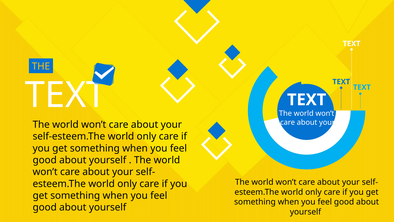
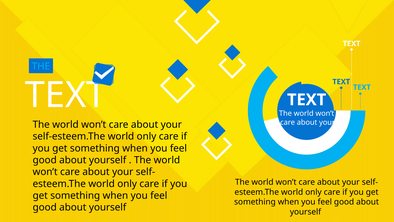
THE at (41, 66) colour: yellow -> light blue
